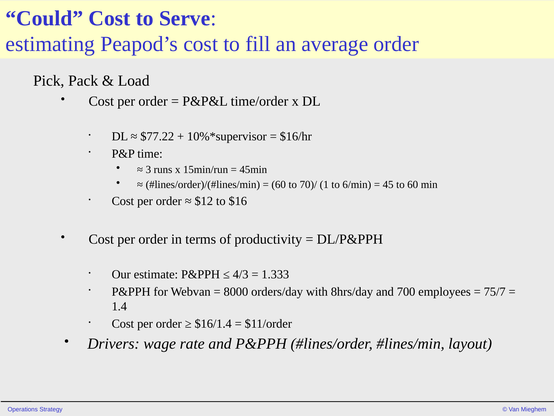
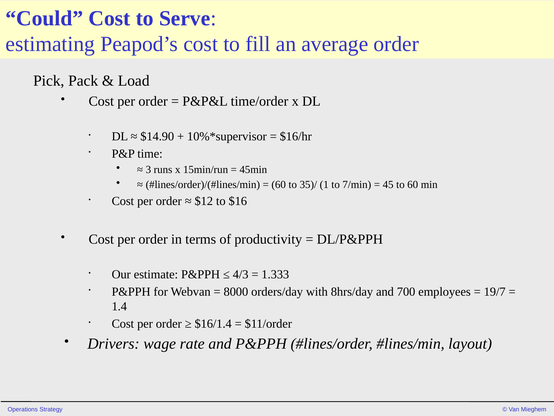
$77.22: $77.22 -> $14.90
70)/: 70)/ -> 35)/
6/min: 6/min -> 7/min
75/7: 75/7 -> 19/7
